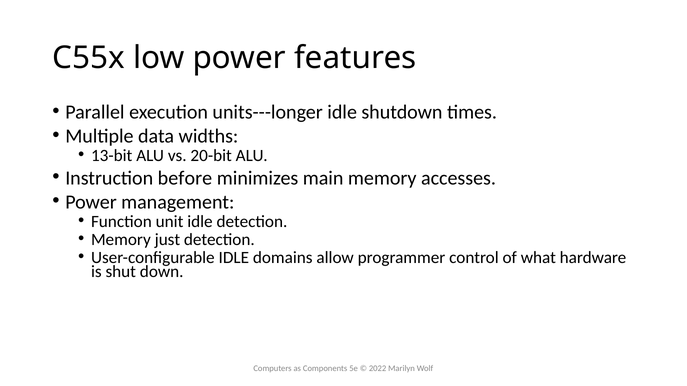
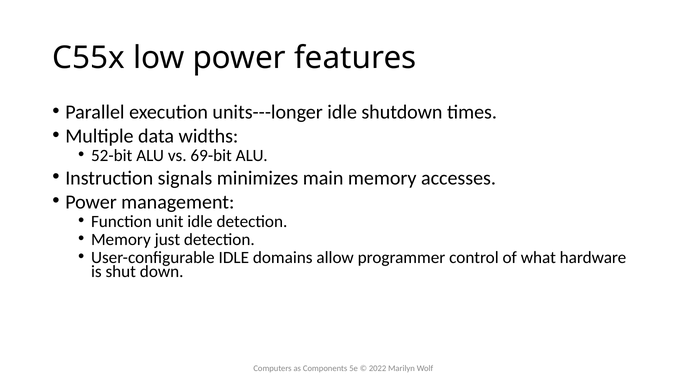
13-bit: 13-bit -> 52-bit
20-bit: 20-bit -> 69-bit
before: before -> signals
